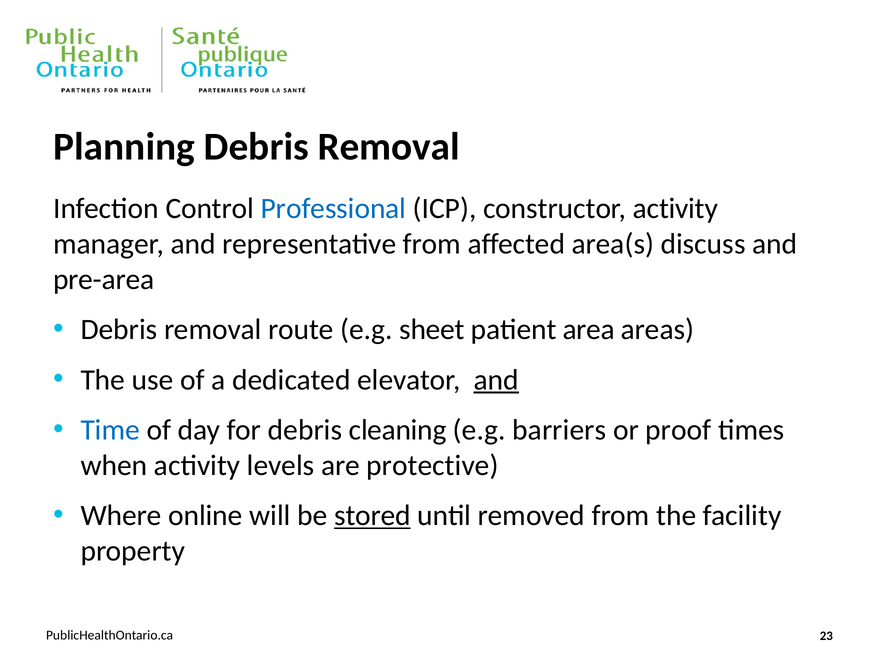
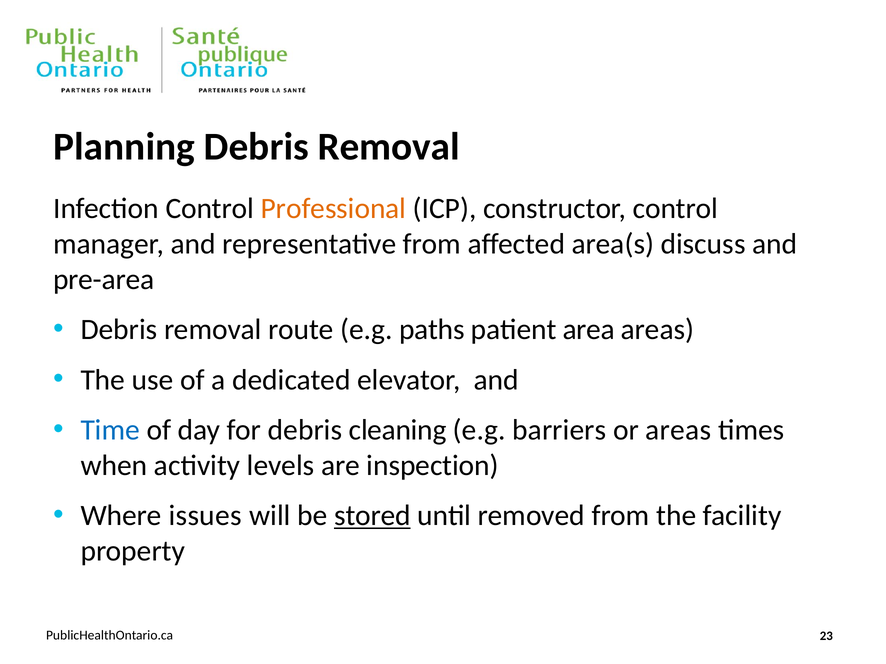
Professional colour: blue -> orange
constructor activity: activity -> control
sheet: sheet -> paths
and at (496, 380) underline: present -> none
or proof: proof -> areas
protective: protective -> inspection
online: online -> issues
